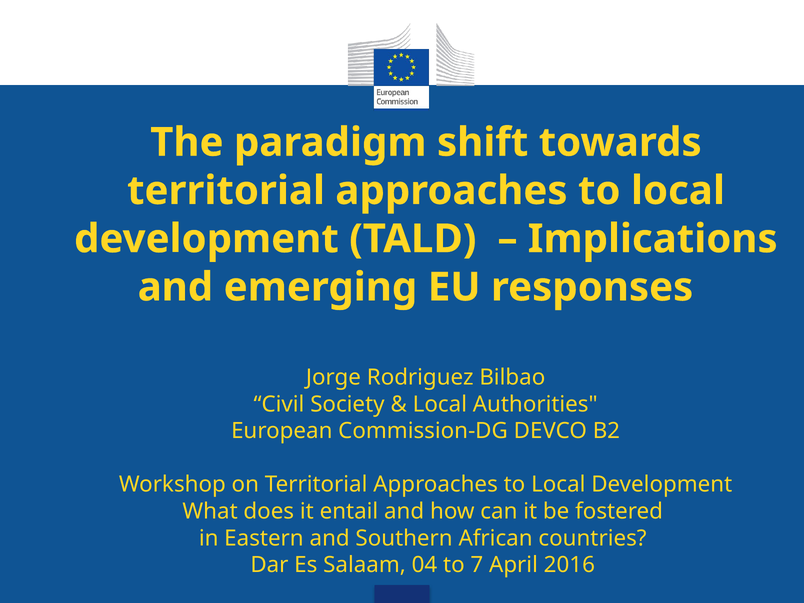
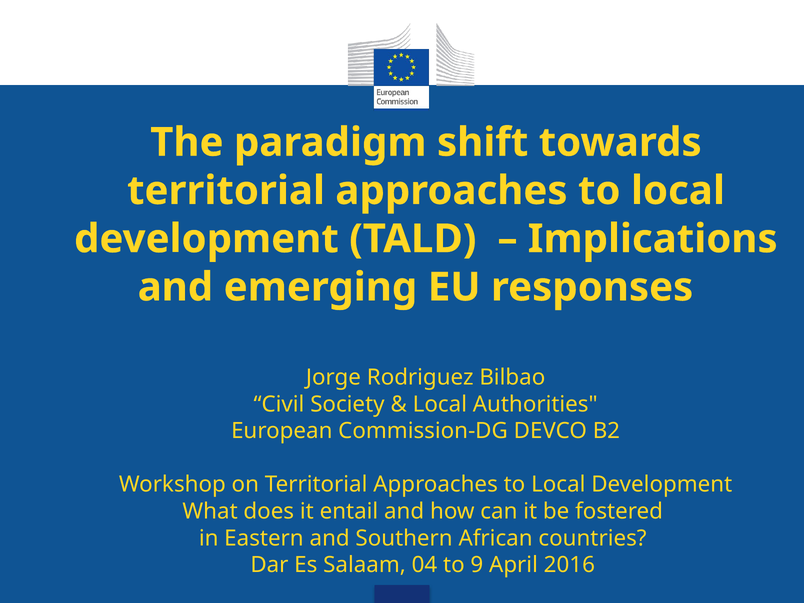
7: 7 -> 9
